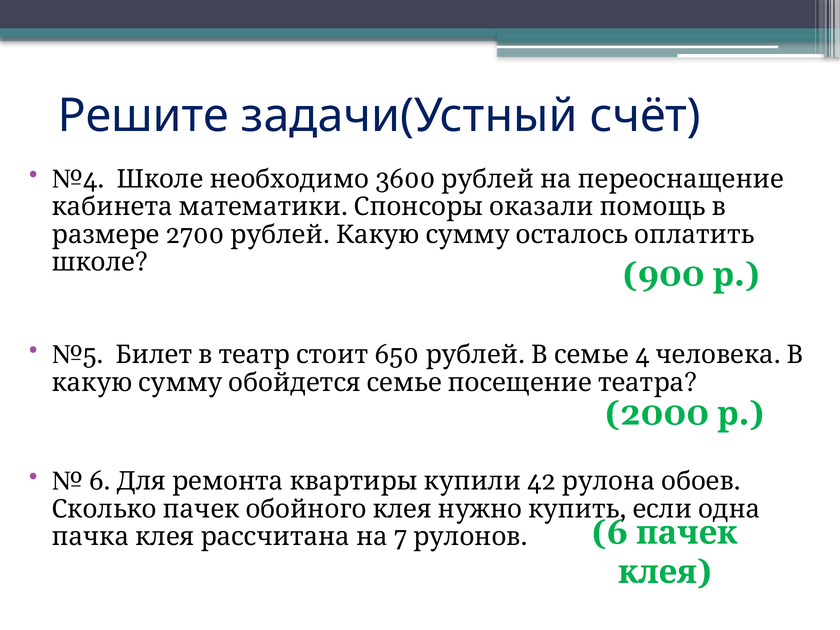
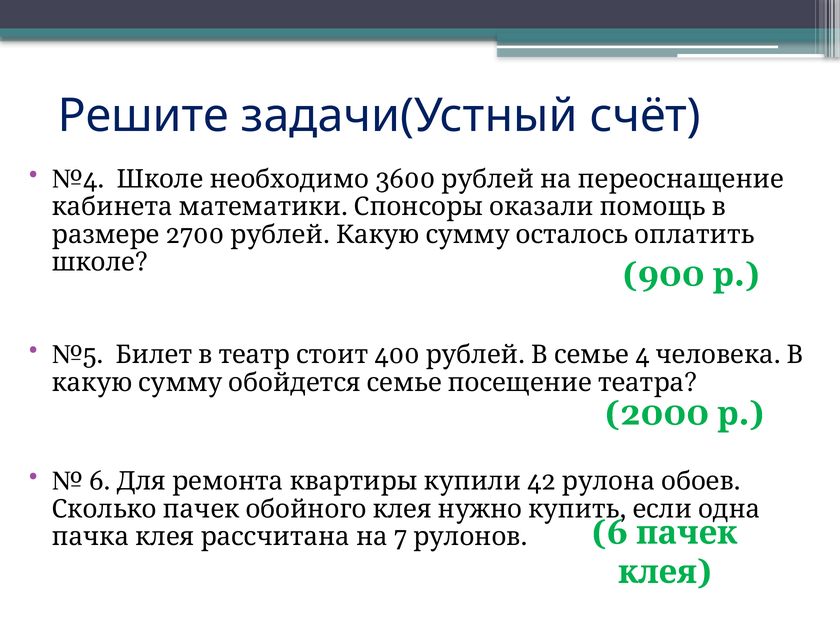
650: 650 -> 400
